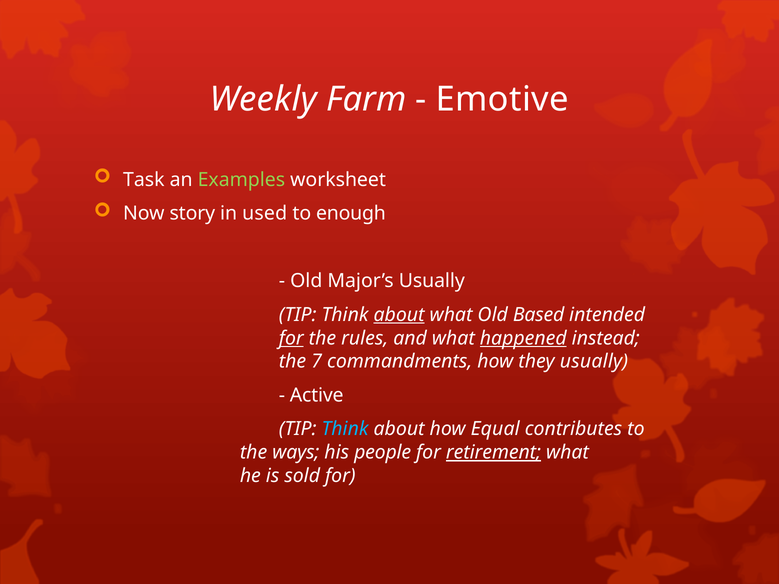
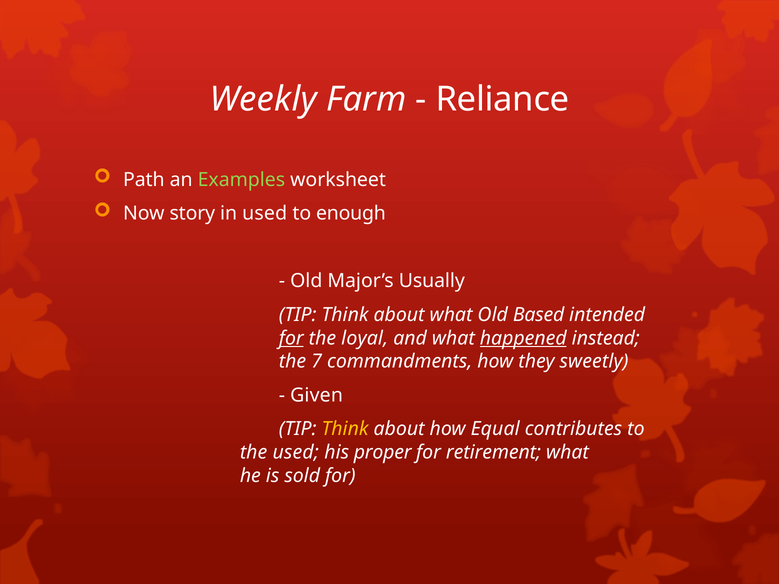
Emotive: Emotive -> Reliance
Task: Task -> Path
about at (399, 315) underline: present -> none
rules: rules -> loyal
they usually: usually -> sweetly
Active: Active -> Given
Think at (345, 429) colour: light blue -> yellow
the ways: ways -> used
people: people -> proper
retirement underline: present -> none
